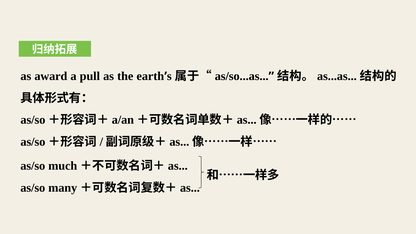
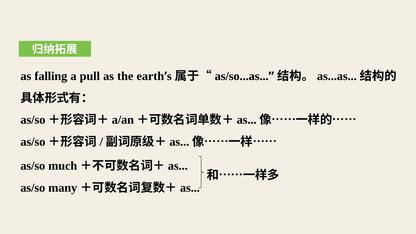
award: award -> falling
